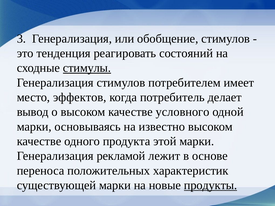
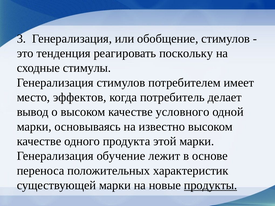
состояний: состояний -> поскольку
стимулы underline: present -> none
рекламой: рекламой -> обучение
